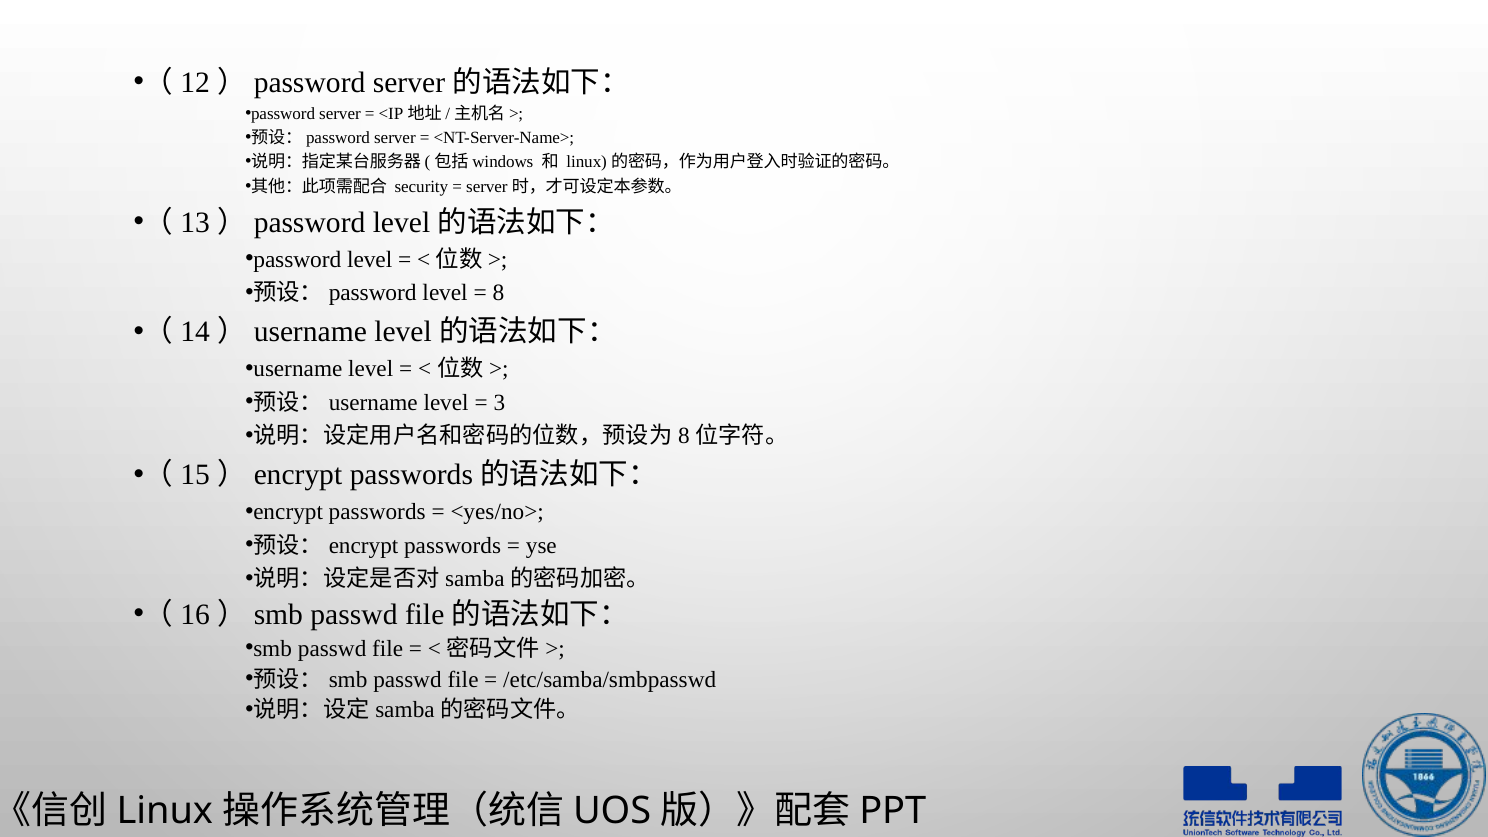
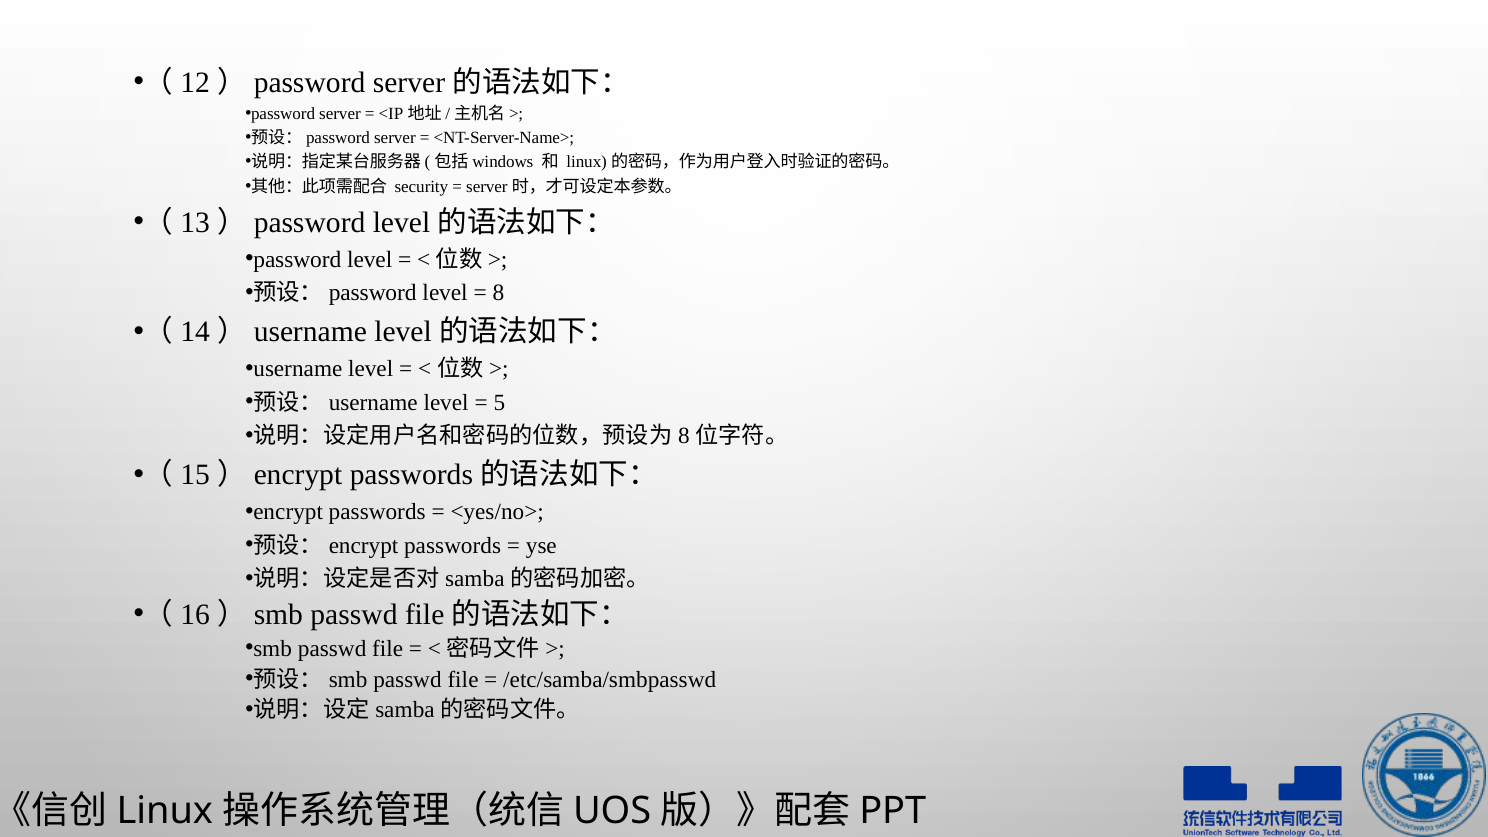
3: 3 -> 5
